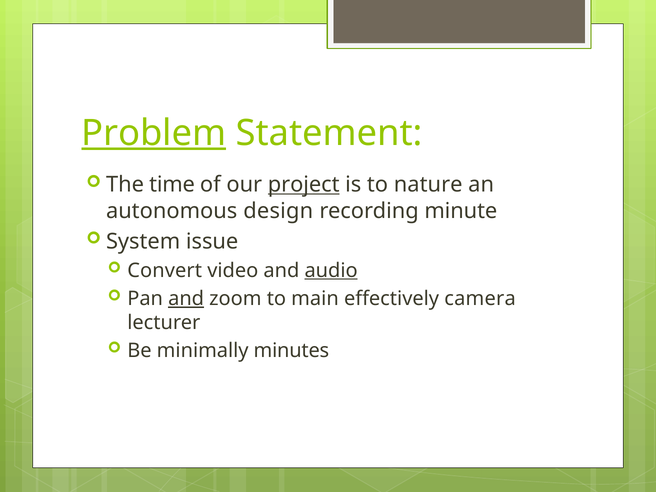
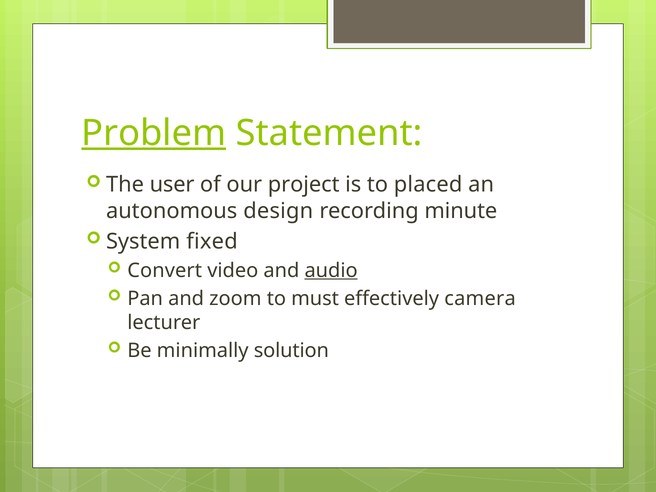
time: time -> user
project underline: present -> none
nature: nature -> placed
issue: issue -> fixed
and at (186, 299) underline: present -> none
main: main -> must
minutes: minutes -> solution
